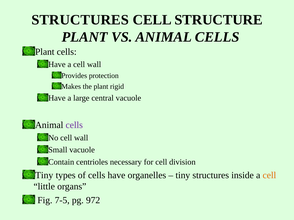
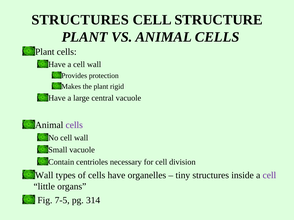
Tiny at (44, 176): Tiny -> Wall
cell at (269, 176) colour: orange -> purple
972: 972 -> 314
